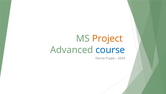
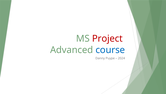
Project colour: orange -> red
